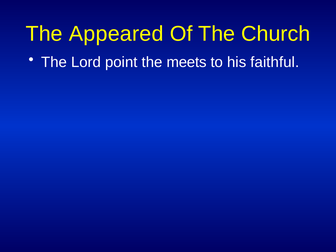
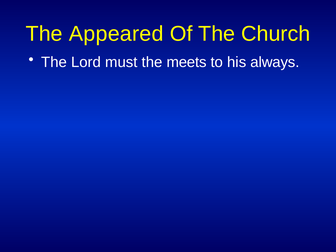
point: point -> must
faithful: faithful -> always
